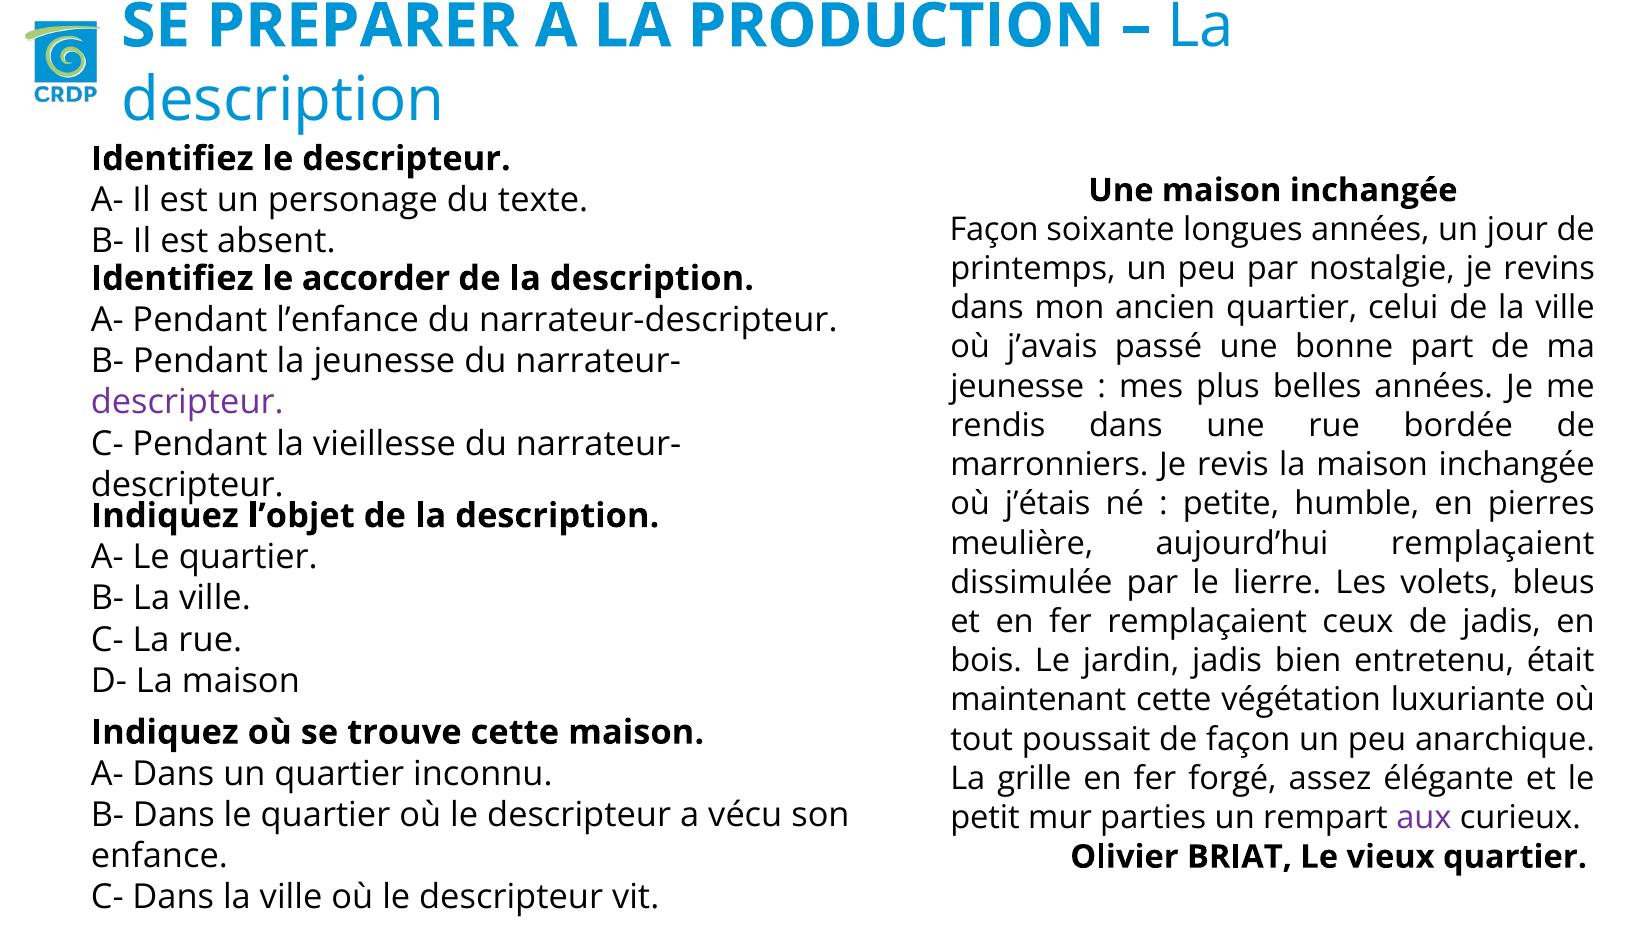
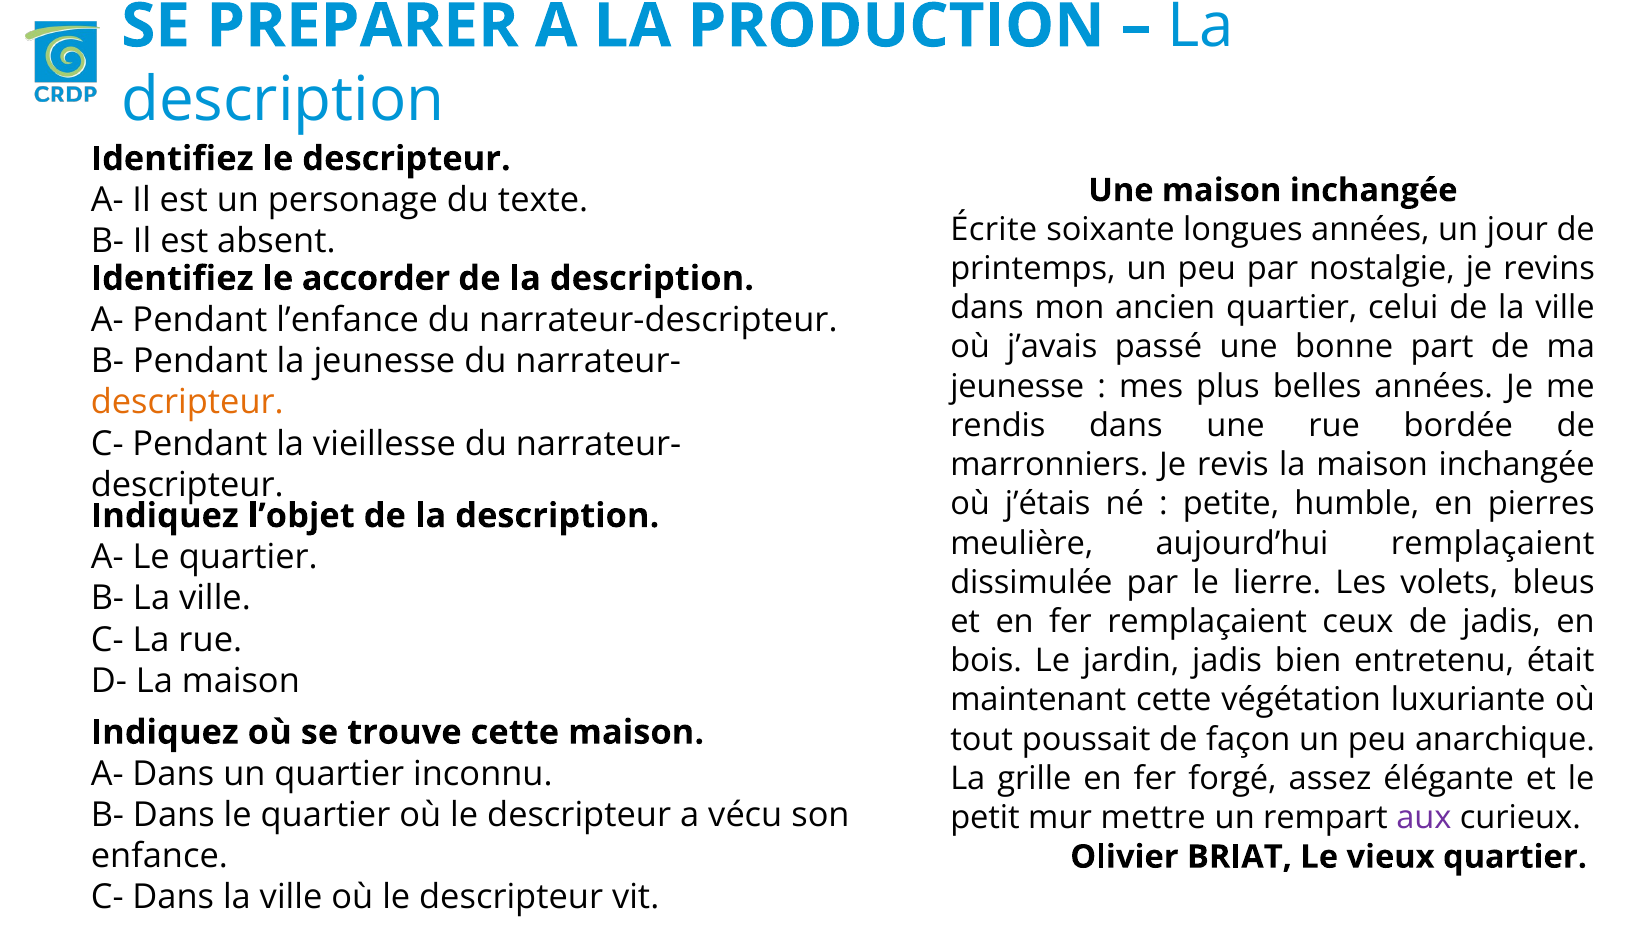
Façon at (994, 230): Façon -> Écrite
descripteur at (187, 402) colour: purple -> orange
parties: parties -> mettre
